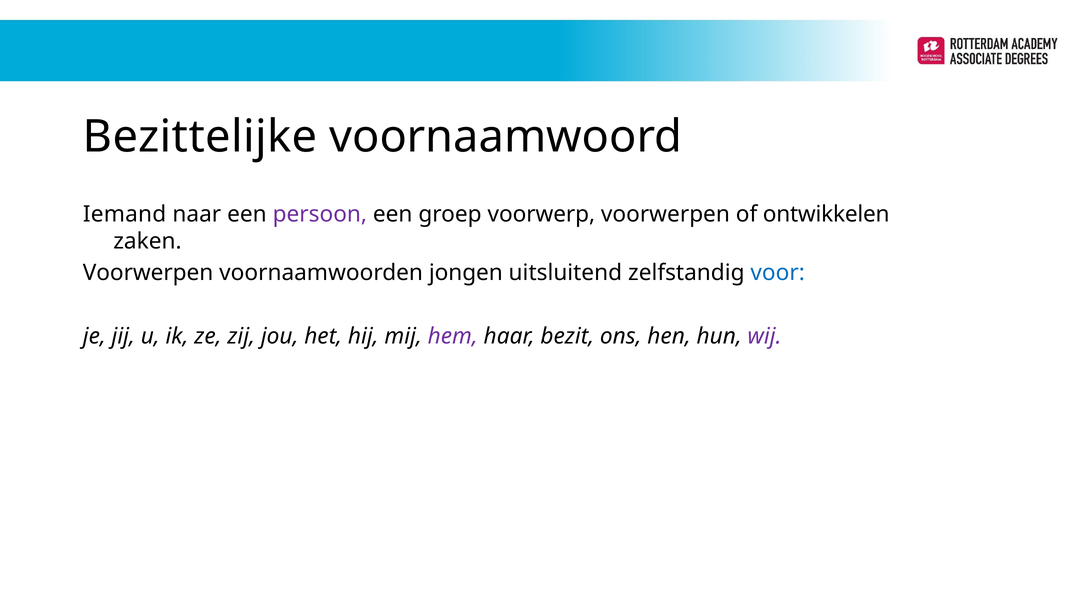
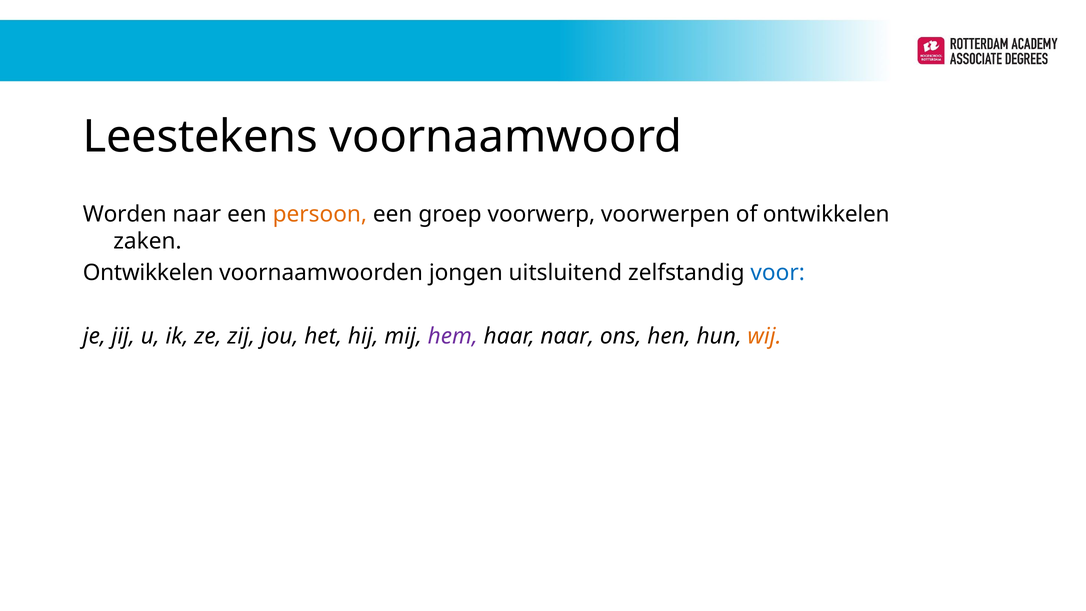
Bezittelijke: Bezittelijke -> Leestekens
Iemand: Iemand -> Worden
persoon colour: purple -> orange
Voorwerpen at (148, 273): Voorwerpen -> Ontwikkelen
haar bezit: bezit -> naar
wij colour: purple -> orange
